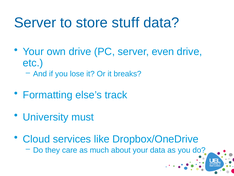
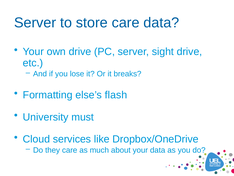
store stuff: stuff -> care
even: even -> sight
track: track -> flash
